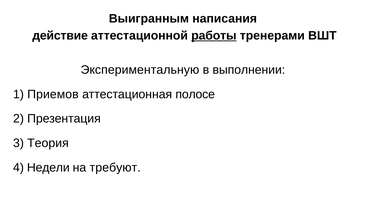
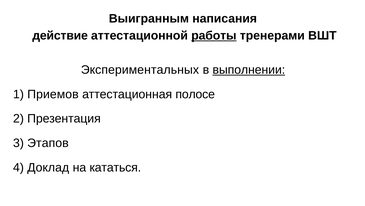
Экспериментальную: Экспериментальную -> Экспериментальных
выполнении underline: none -> present
Теория: Теория -> Этапов
Недели: Недели -> Доклад
требуют: требуют -> кататься
